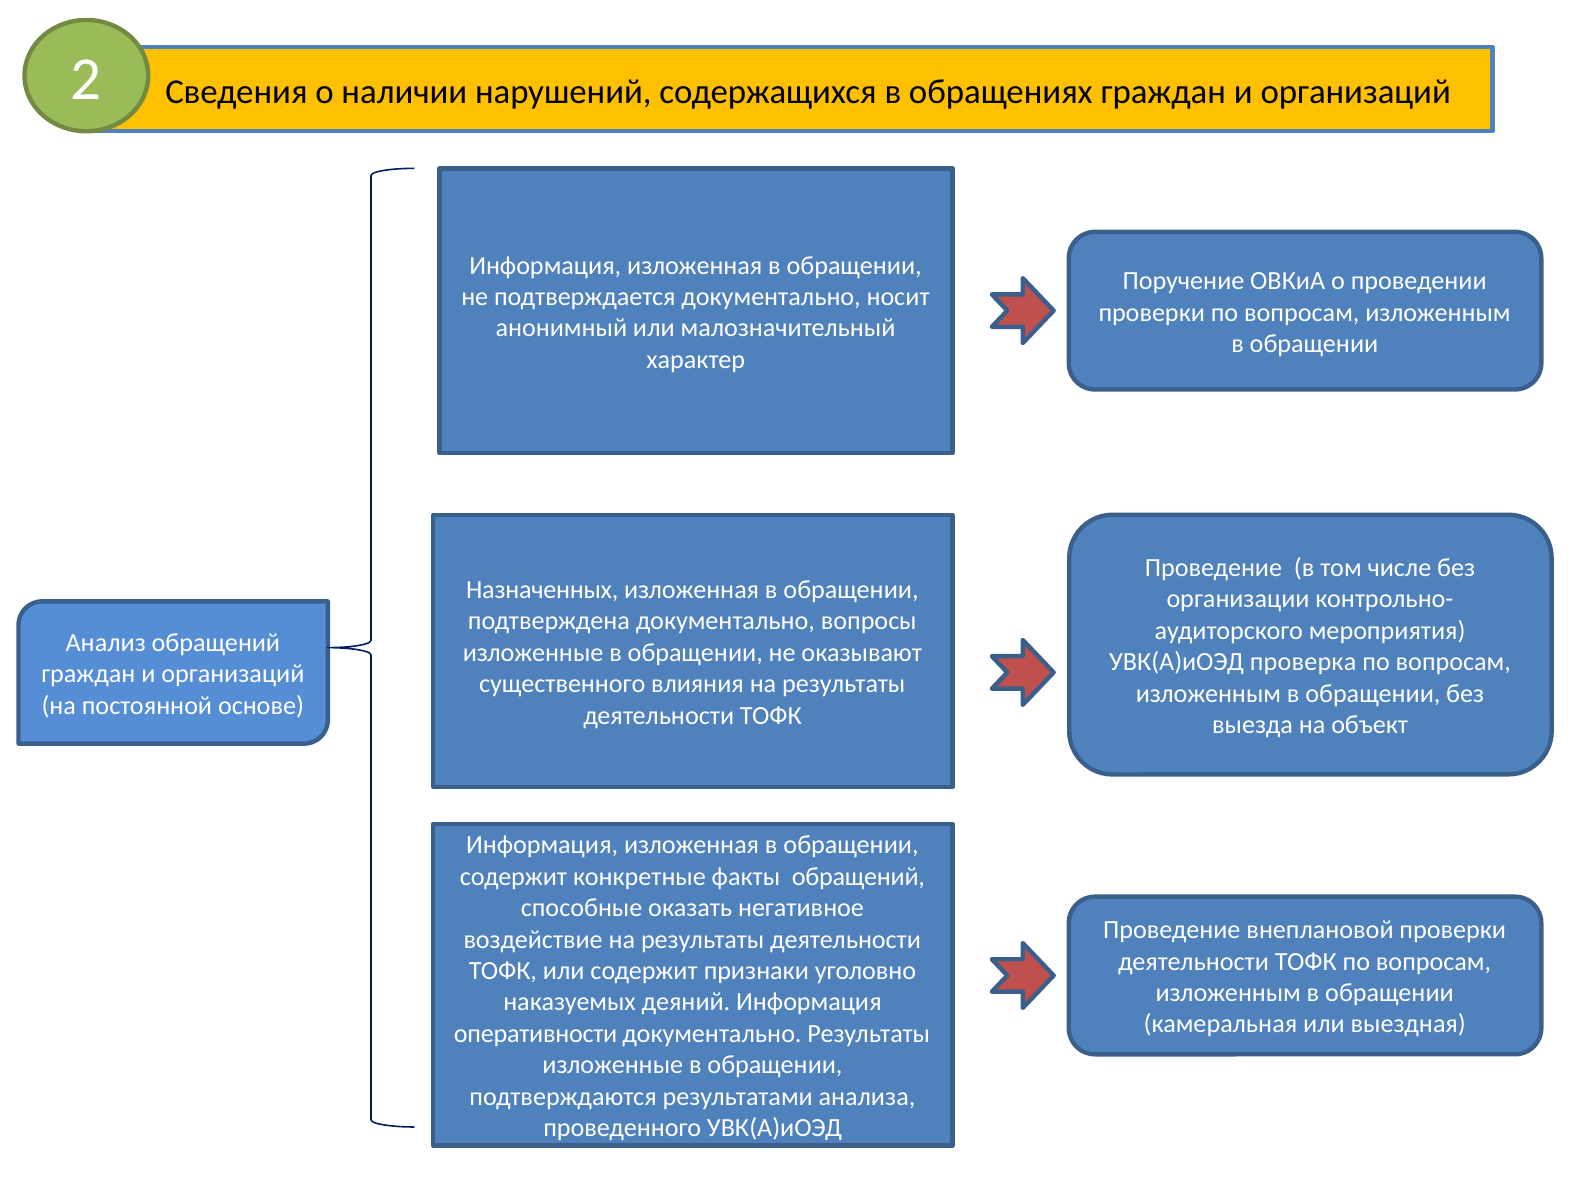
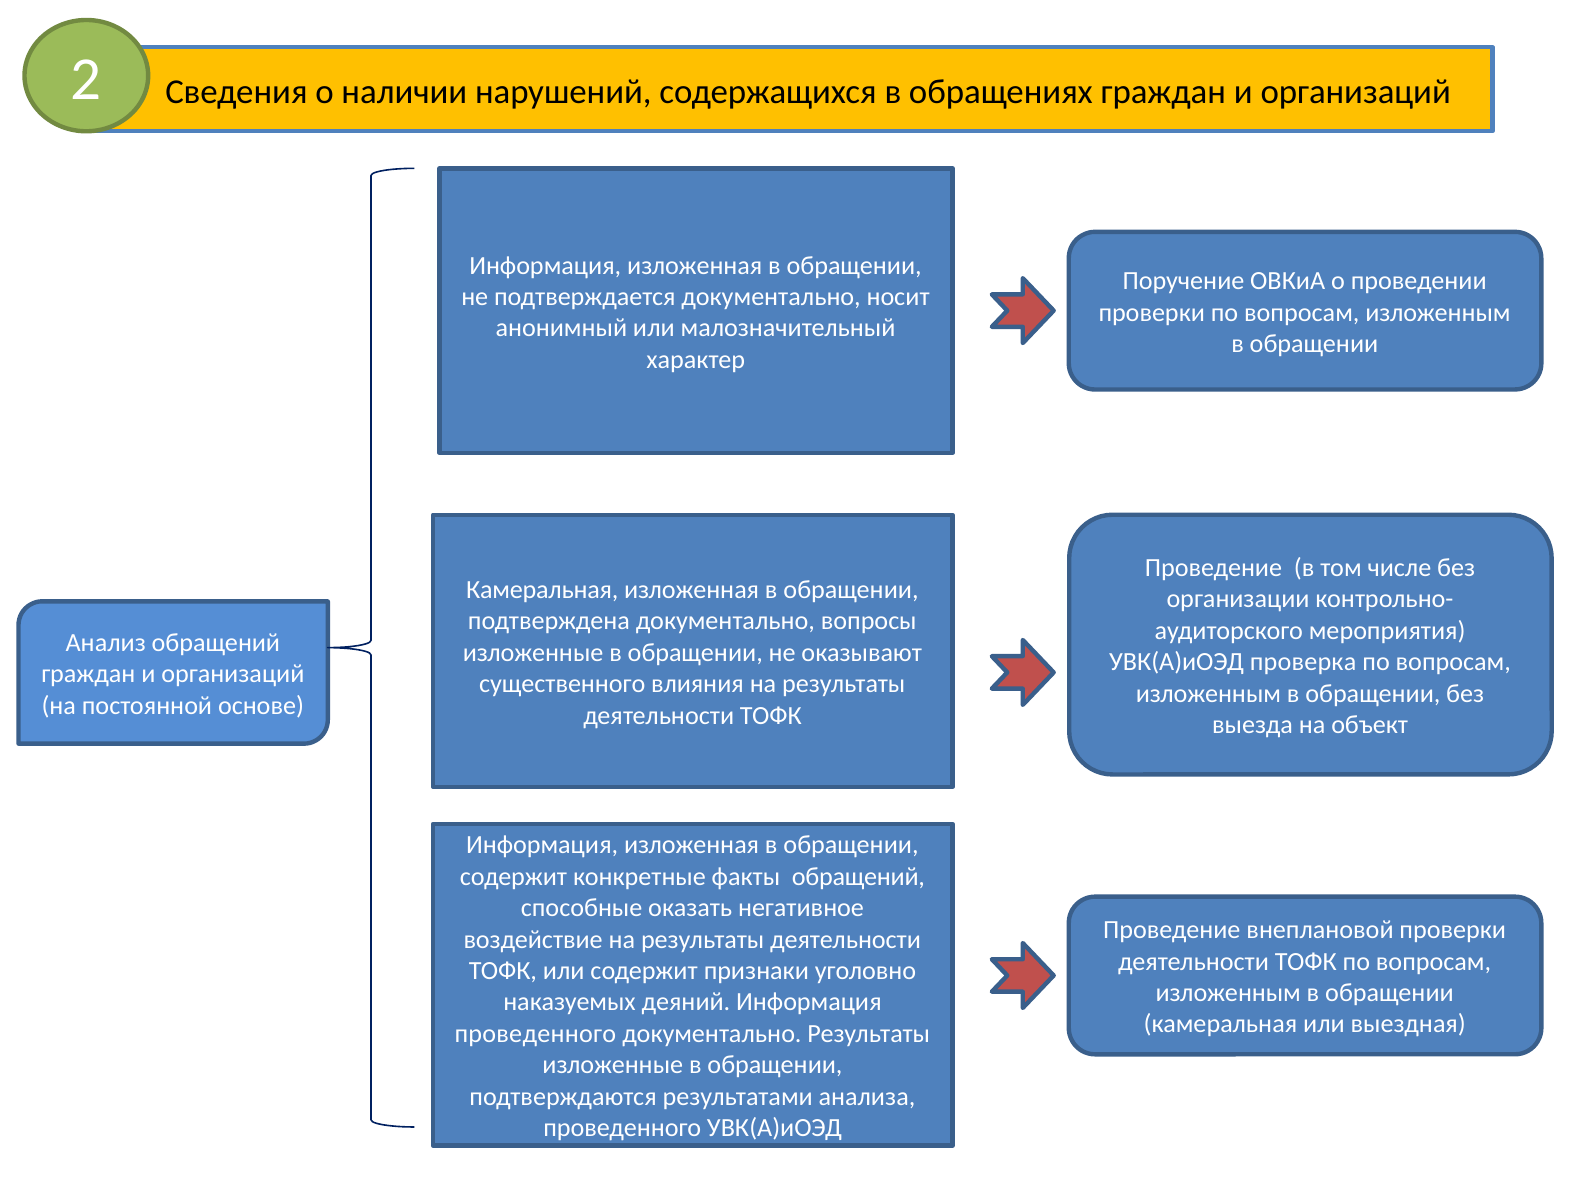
Назначенных at (542, 590): Назначенных -> Камеральная
оперативности at (536, 1034): оперативности -> проведенного
